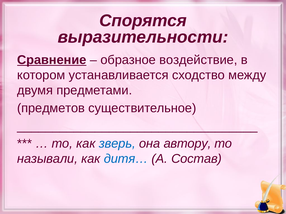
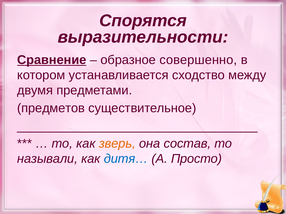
воздействие: воздействие -> совершенно
зверь colour: blue -> orange
автору: автору -> состав
Состав: Состав -> Просто
